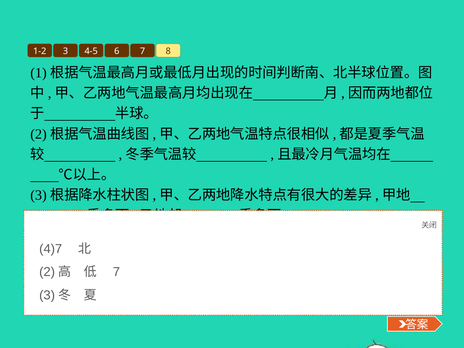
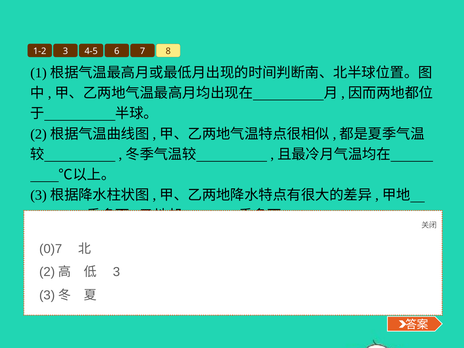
4)7: 4)7 -> 0)7
7 at (116, 272): 7 -> 3
